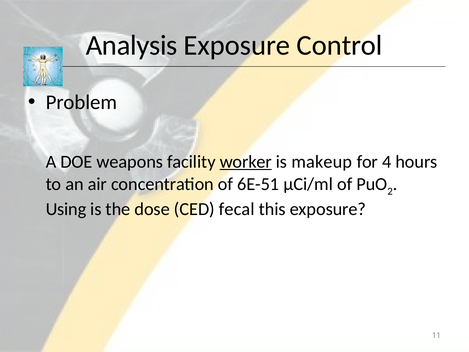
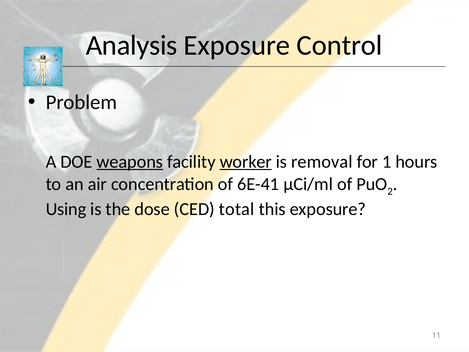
weapons underline: none -> present
makeup: makeup -> removal
4: 4 -> 1
6E-51: 6E-51 -> 6E-41
fecal: fecal -> total
